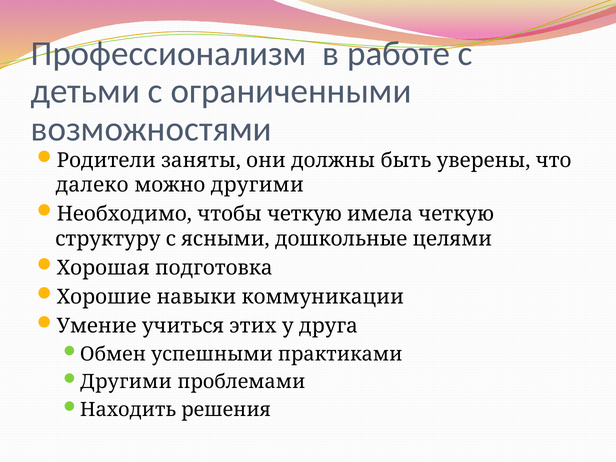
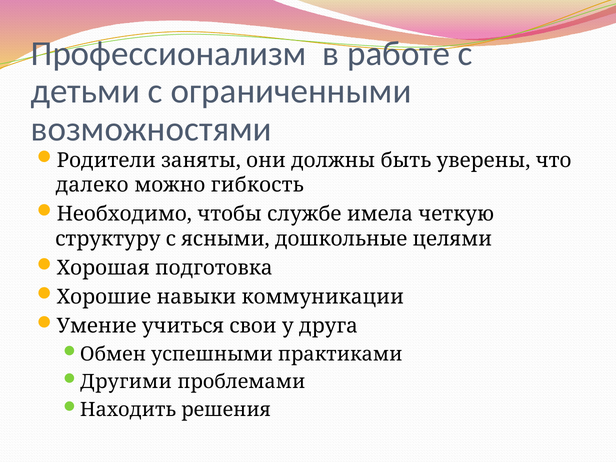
можно другими: другими -> гибкость
чтобы четкую: четкую -> службе
этих: этих -> свои
